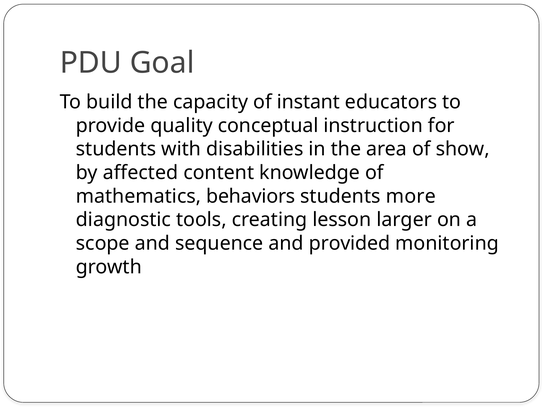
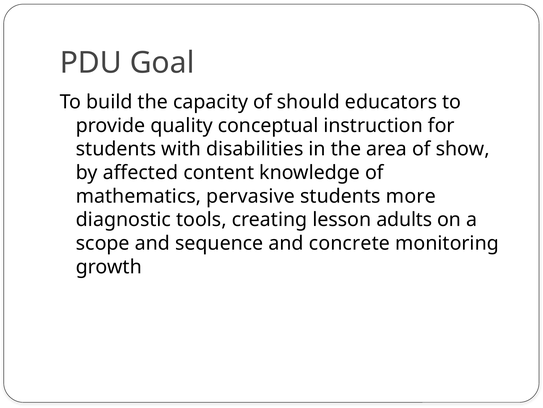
instant: instant -> should
behaviors: behaviors -> pervasive
larger: larger -> adults
provided: provided -> concrete
